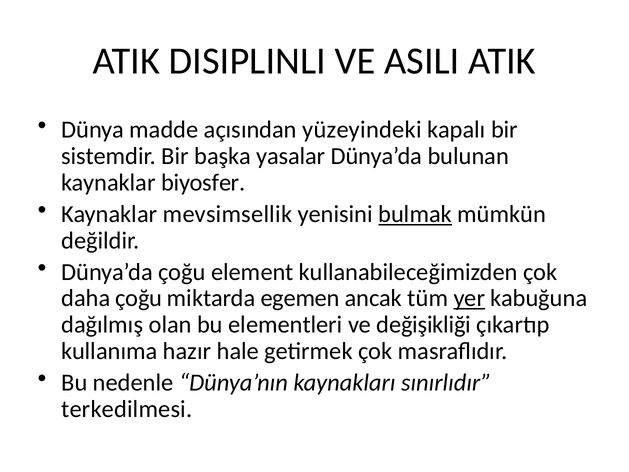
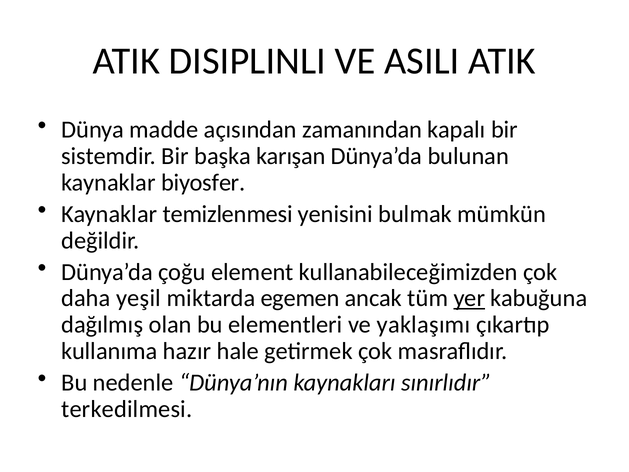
yüzeyindeki: yüzeyindeki -> zamanından
yasalar: yasalar -> karışan
mevsimsellik: mevsimsellik -> temizlenmesi
bulmak underline: present -> none
daha çoğu: çoğu -> yeşil
değişikliği: değişikliği -> yaklaşımı
